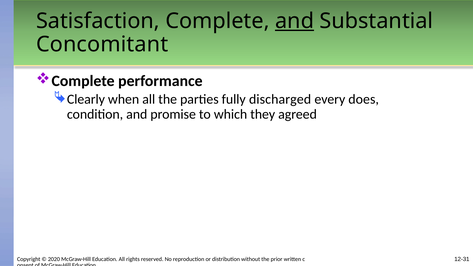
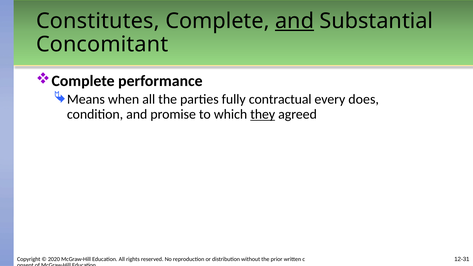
Satisfaction: Satisfaction -> Constitutes
Clearly: Clearly -> Means
discharged: discharged -> contractual
they underline: none -> present
